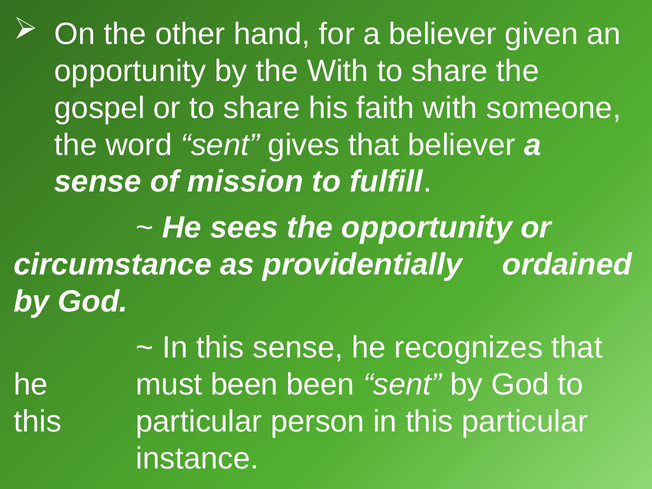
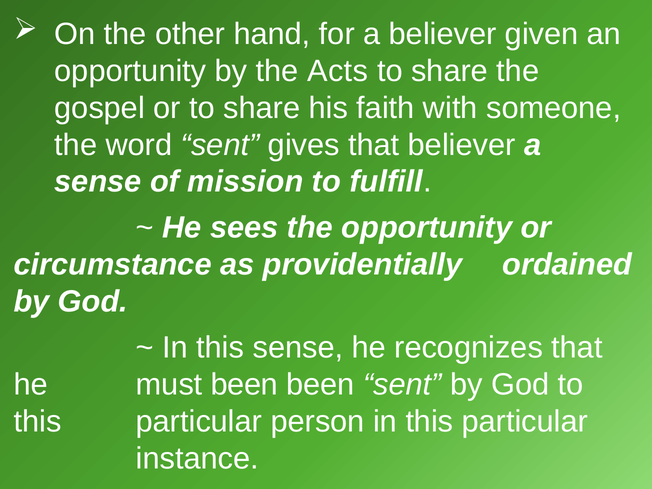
the With: With -> Acts
